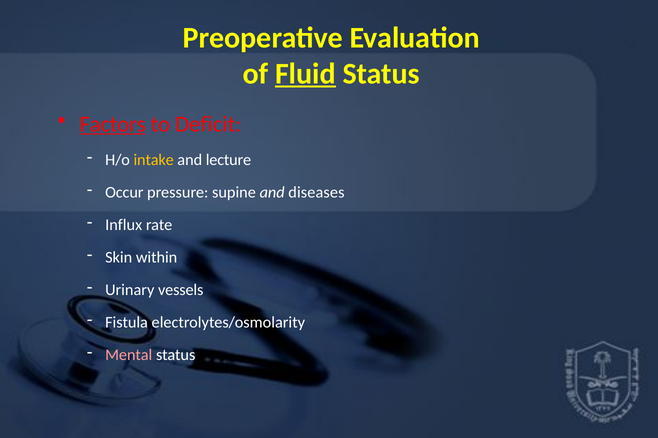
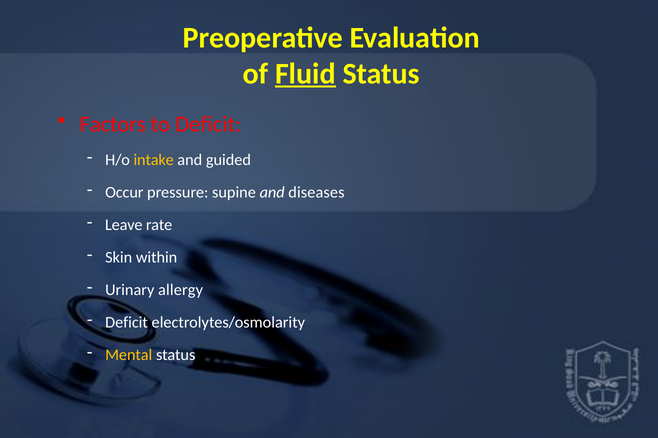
Factors underline: present -> none
lecture: lecture -> guided
Influx: Influx -> Leave
vessels: vessels -> allergy
Fistula at (127, 323): Fistula -> Deficit
Mental colour: pink -> yellow
